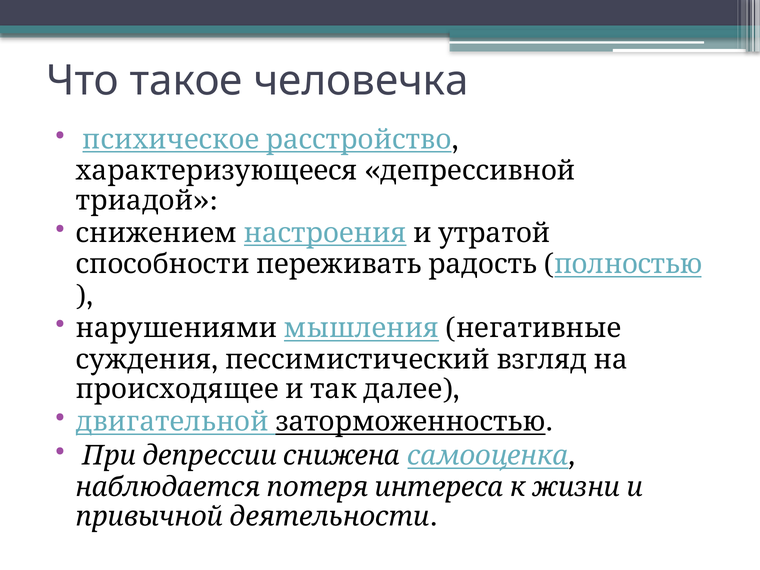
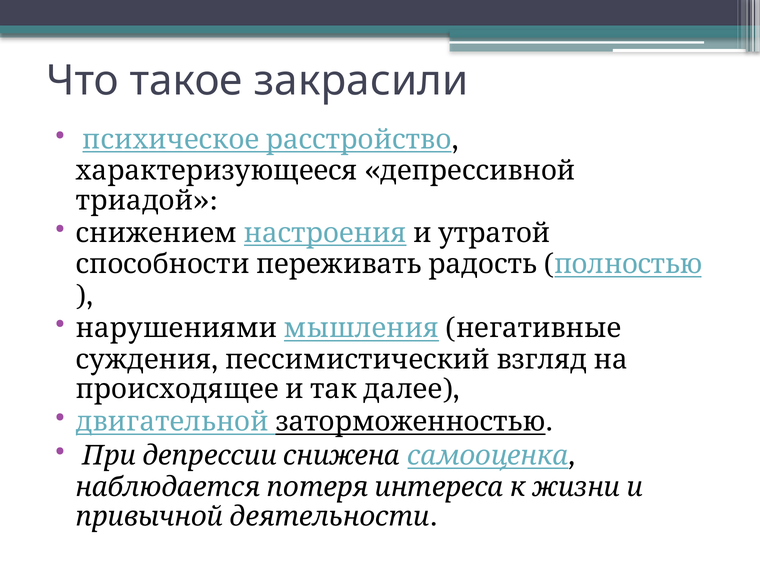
человечка: человечка -> закрасили
